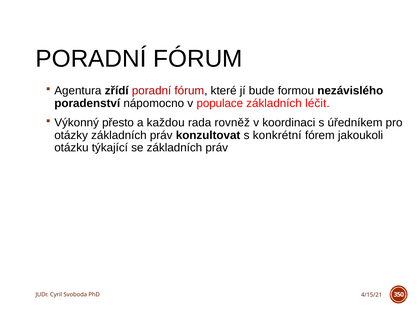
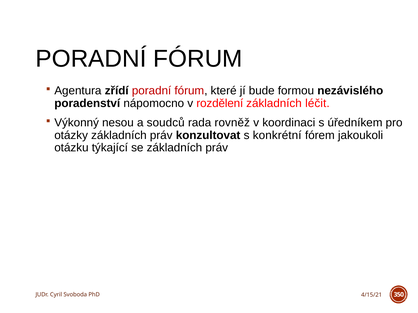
populace: populace -> rozdělení
přesto: přesto -> nesou
každou: každou -> soudců
